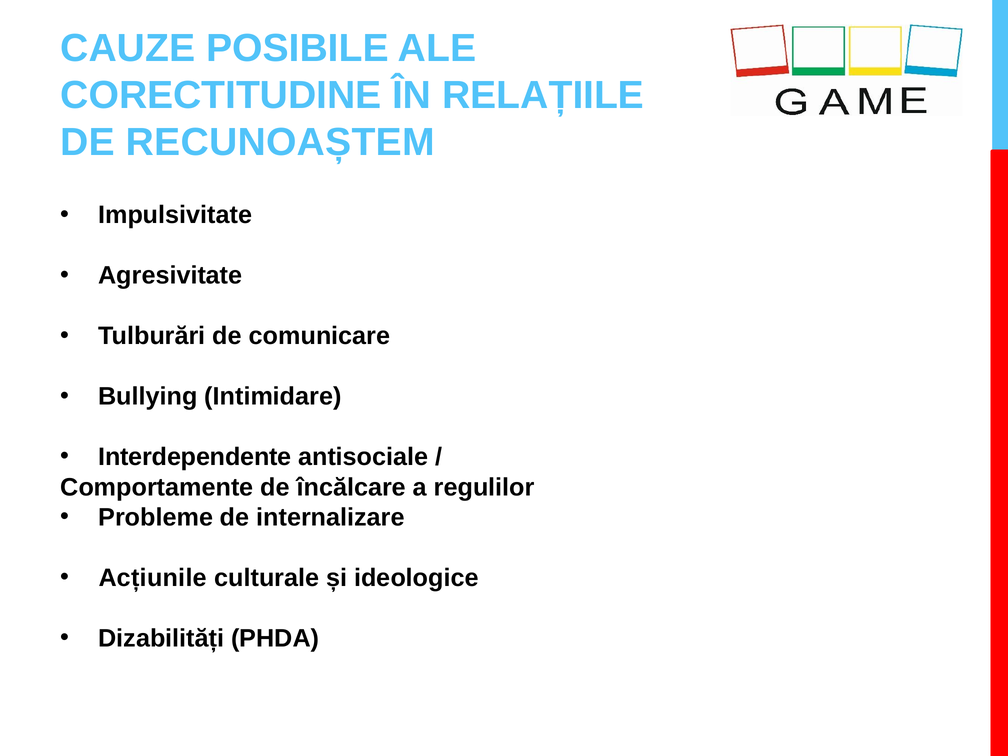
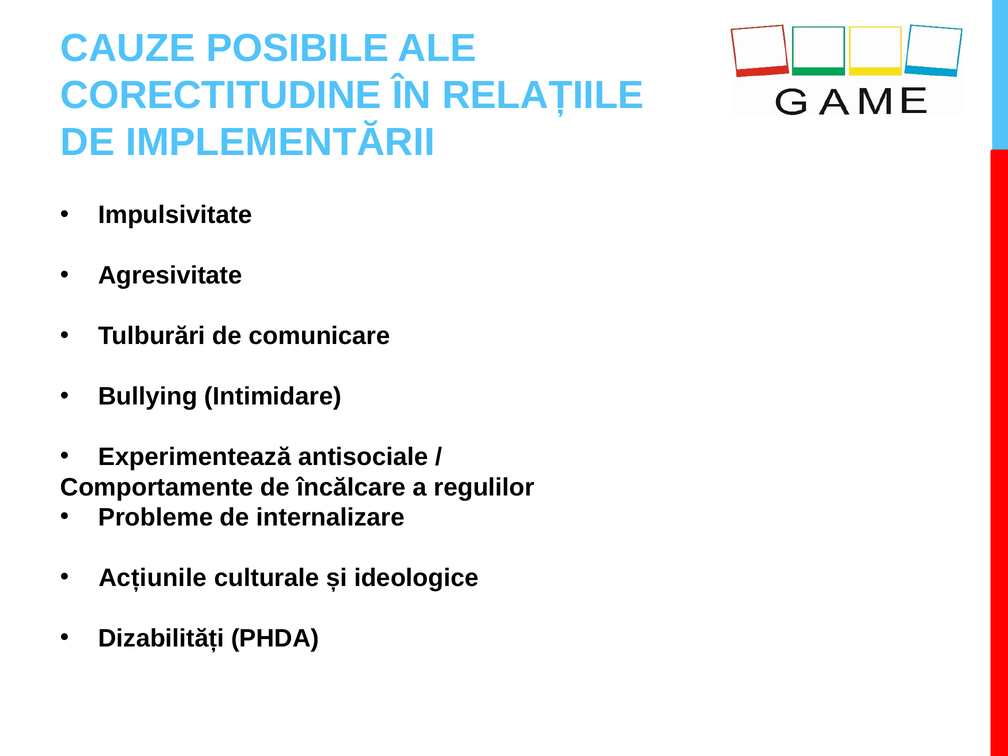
RECUNOAȘTEM: RECUNOAȘTEM -> IMPLEMENTĂRII
Interdependente: Interdependente -> Experimentează
